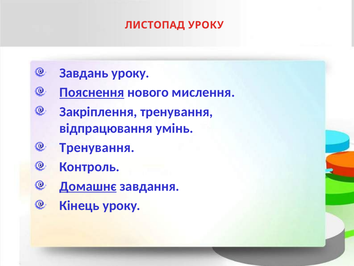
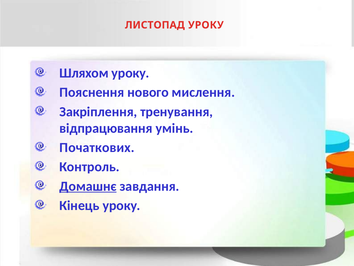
Завдань: Завдань -> Шляхом
Пояснення underline: present -> none
Тренування at (97, 147): Тренування -> Початкових
